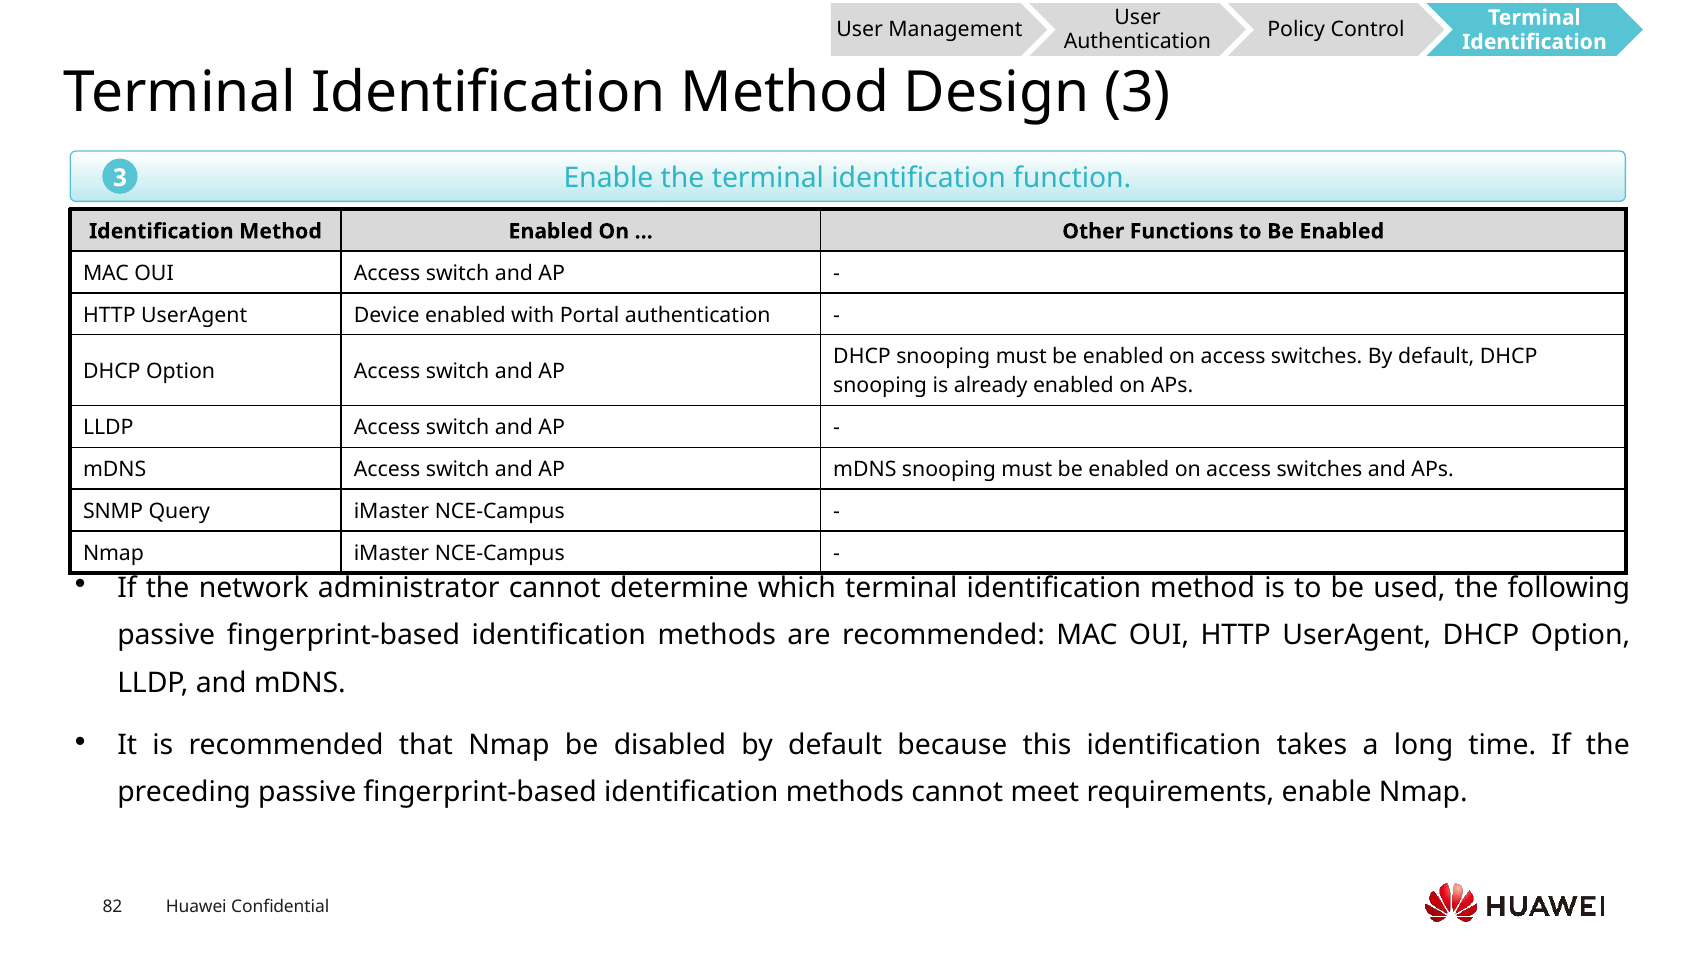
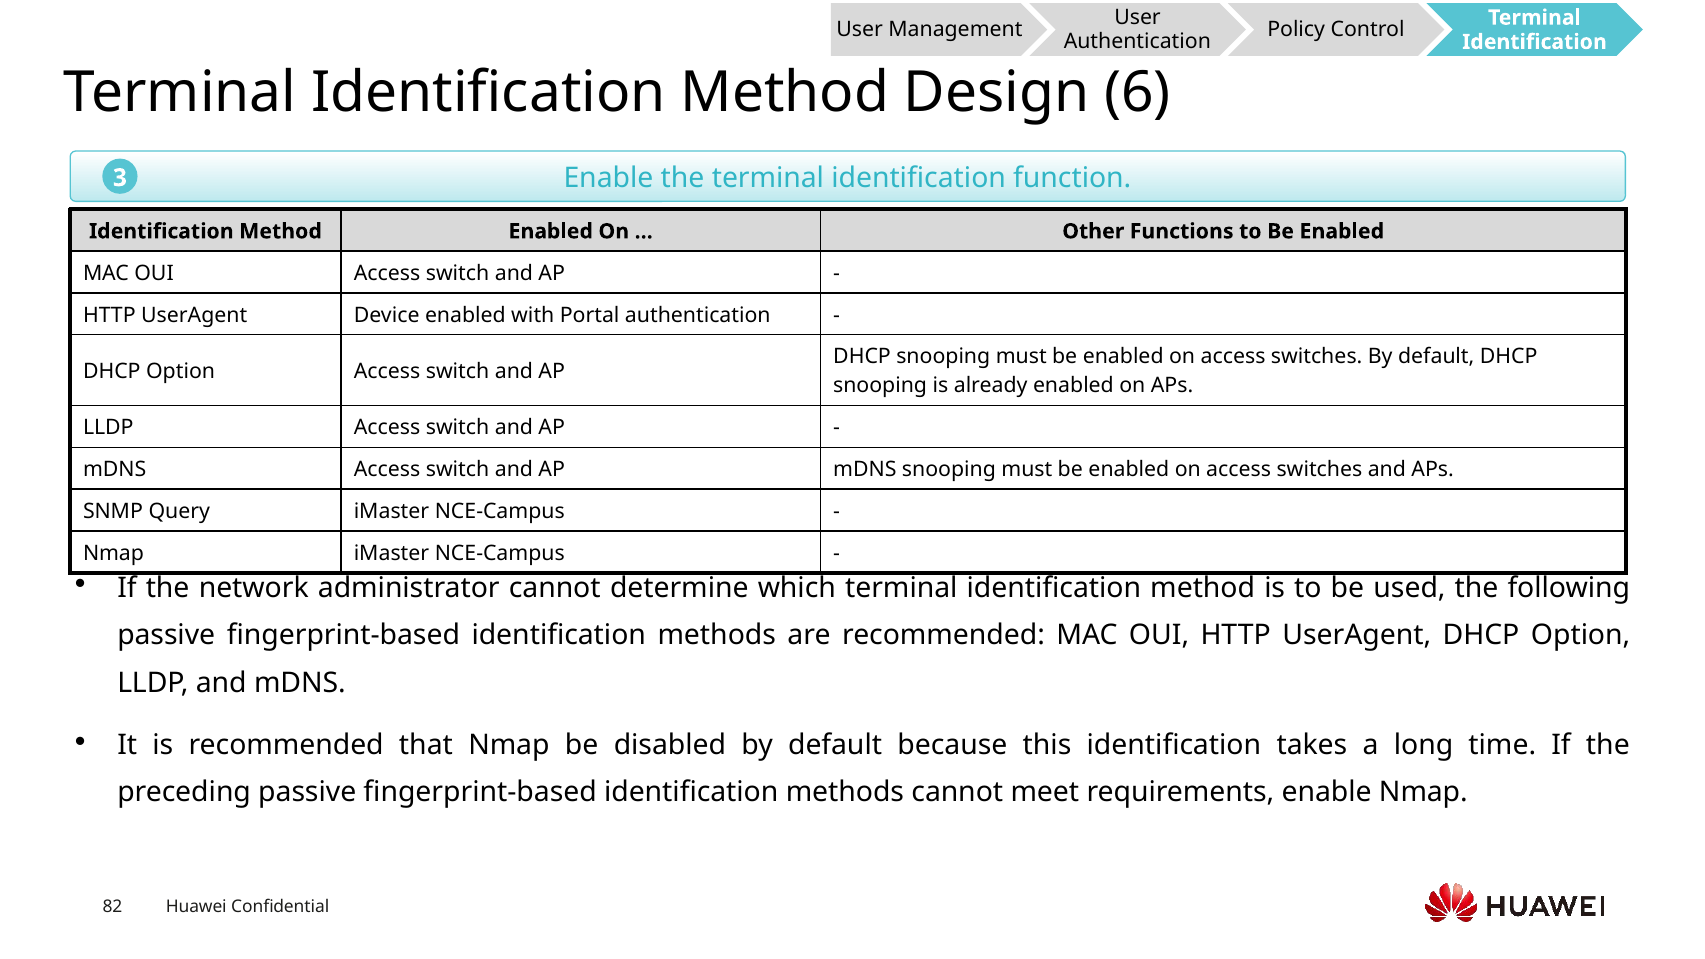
Design 3: 3 -> 6
